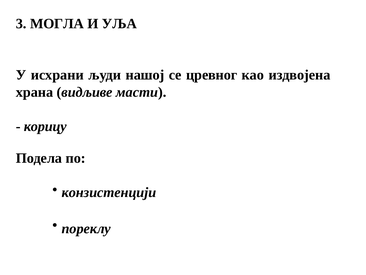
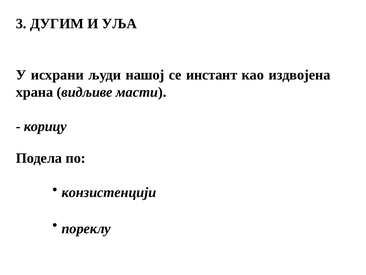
МОГЛА: МОГЛА -> ДУГИМ
цревног: цревног -> инстант
